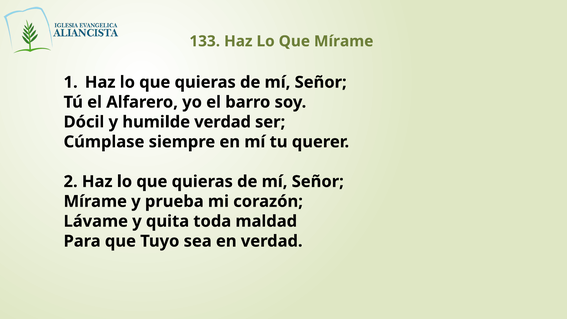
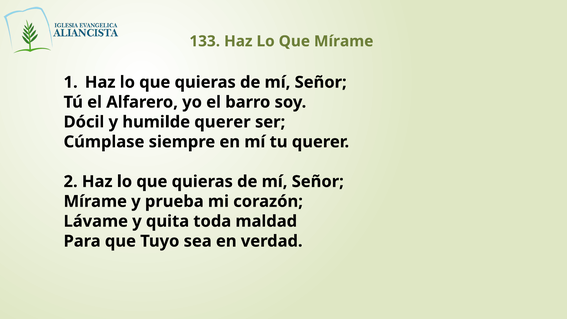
humilde verdad: verdad -> querer
